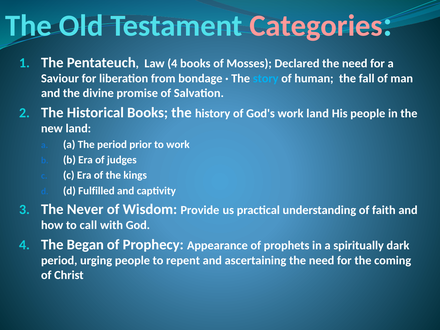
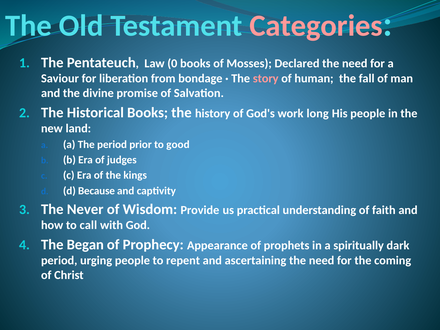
Law 4: 4 -> 0
story colour: light blue -> pink
work land: land -> long
to work: work -> good
Fulfilled: Fulfilled -> Because
